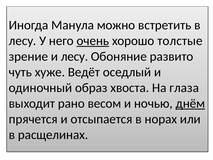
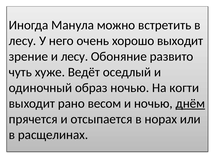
очень underline: present -> none
хорошо толстые: толстые -> выходит
образ хвоста: хвоста -> ночью
глаза: глаза -> когти
